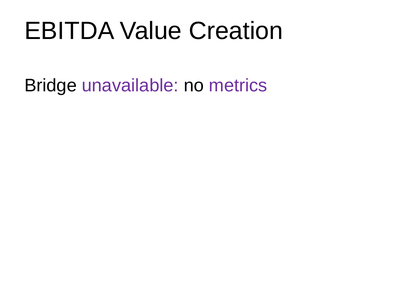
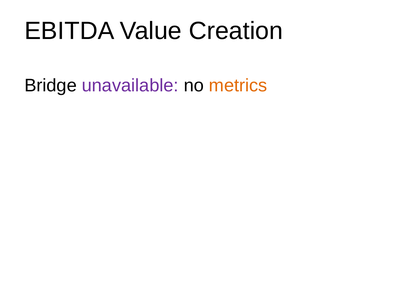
metrics colour: purple -> orange
